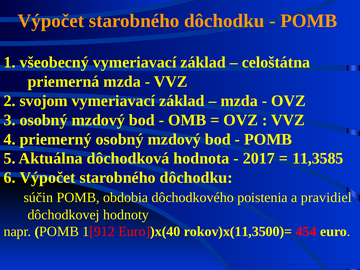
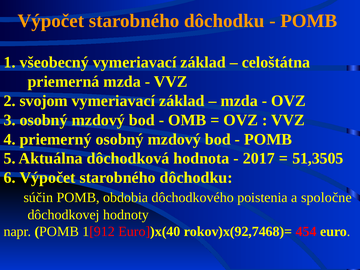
11,3585: 11,3585 -> 51,3505
pravidiel: pravidiel -> spoločne
rokov)x(11,3500)=: rokov)x(11,3500)= -> rokov)x(92,7468)=
